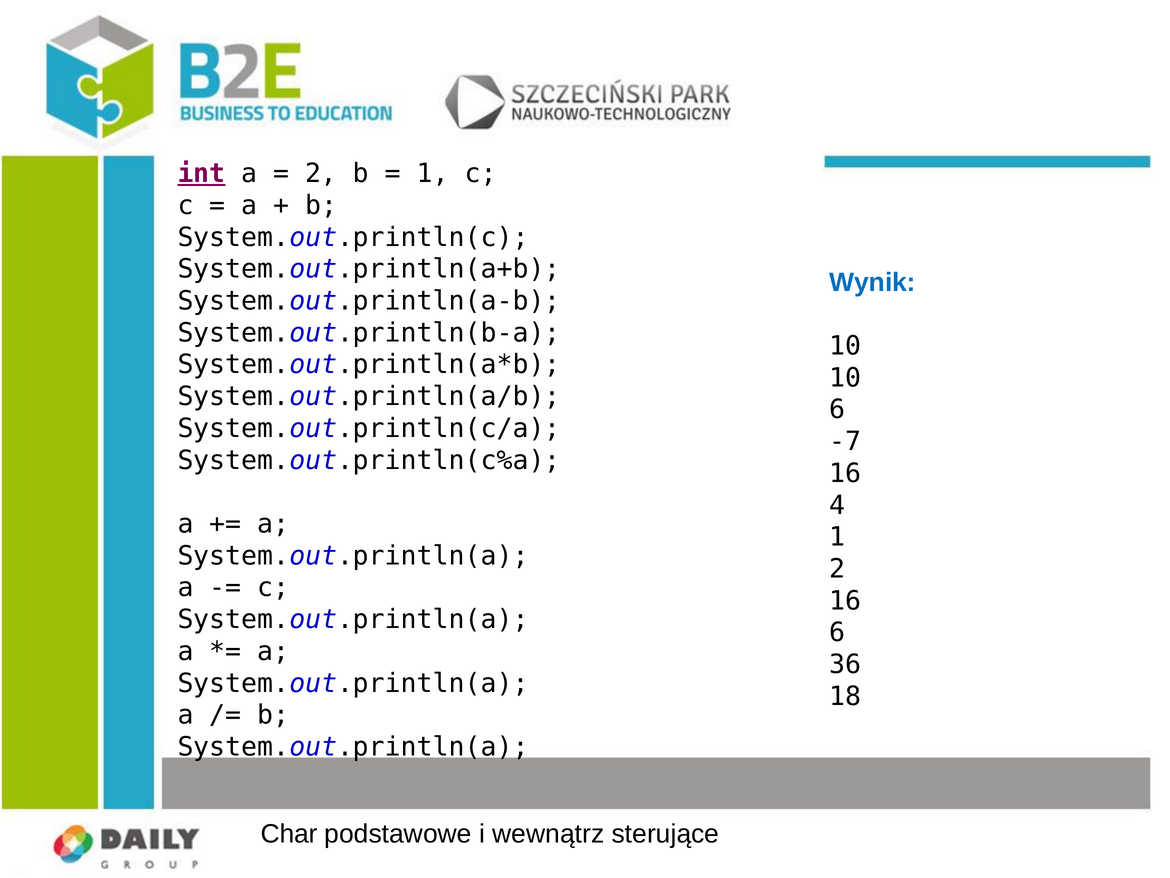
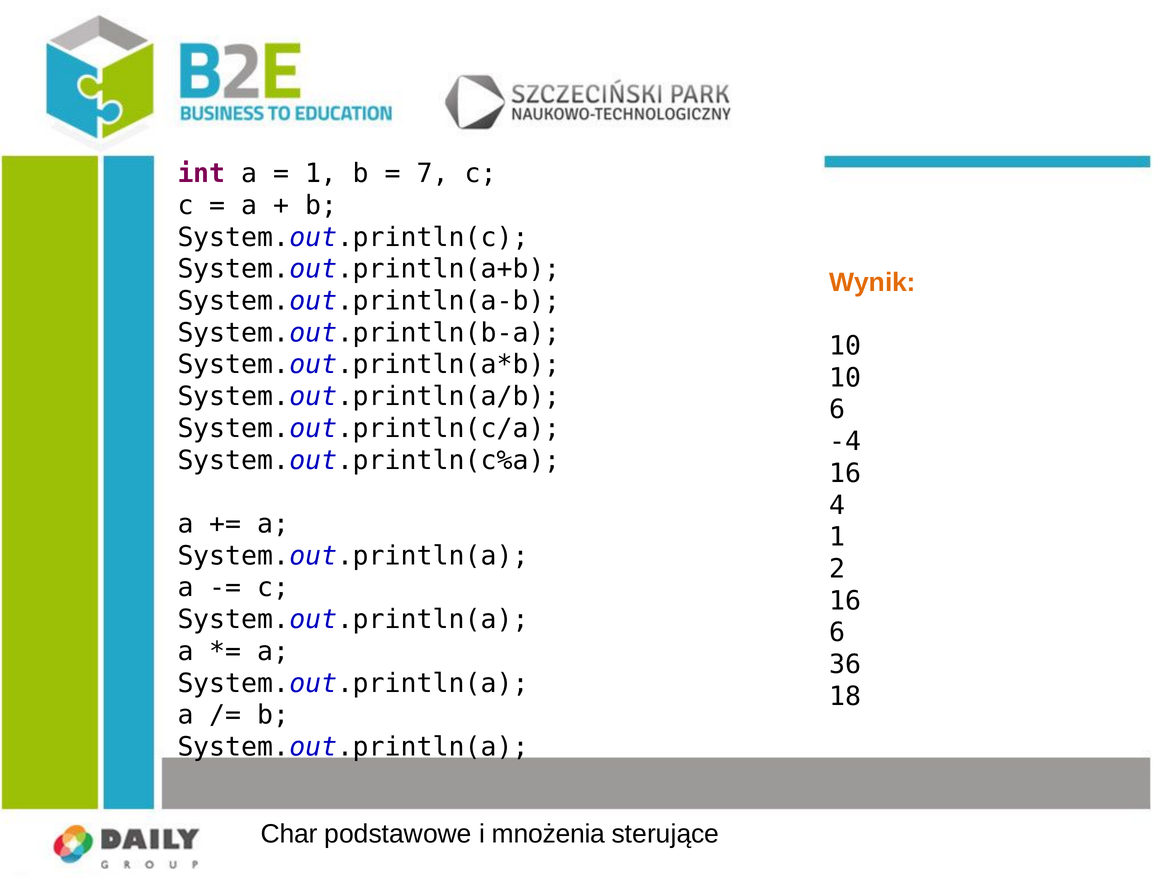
int underline: present -> none
2 at (321, 173): 2 -> 1
1 at (433, 173): 1 -> 7
Wynik colour: blue -> orange
-7: -7 -> -4
wewnątrz: wewnątrz -> mnożenia
